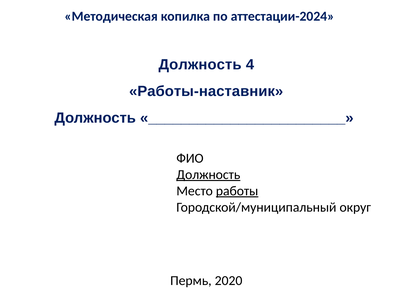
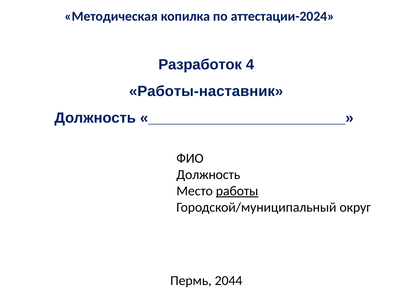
Должность at (200, 65): Должность -> Разработок
Должность at (208, 174) underline: present -> none
2020: 2020 -> 2044
